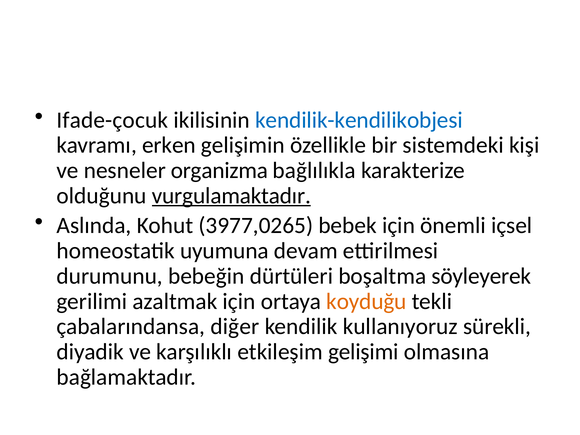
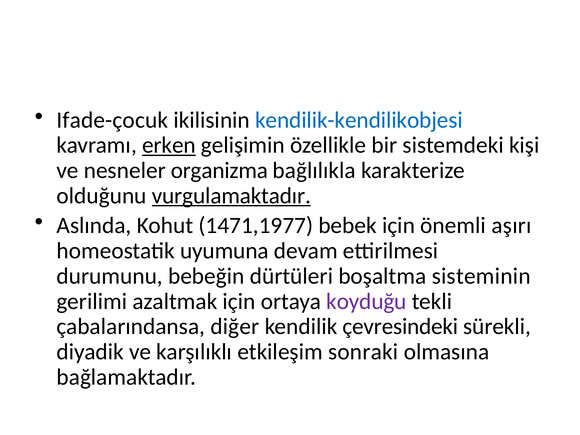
erken underline: none -> present
3977,0265: 3977,0265 -> 1471,1977
içsel: içsel -> aşırı
söyleyerek: söyleyerek -> sisteminin
koyduğu colour: orange -> purple
kullanıyoruz: kullanıyoruz -> çevresindeki
gelişimi: gelişimi -> sonraki
